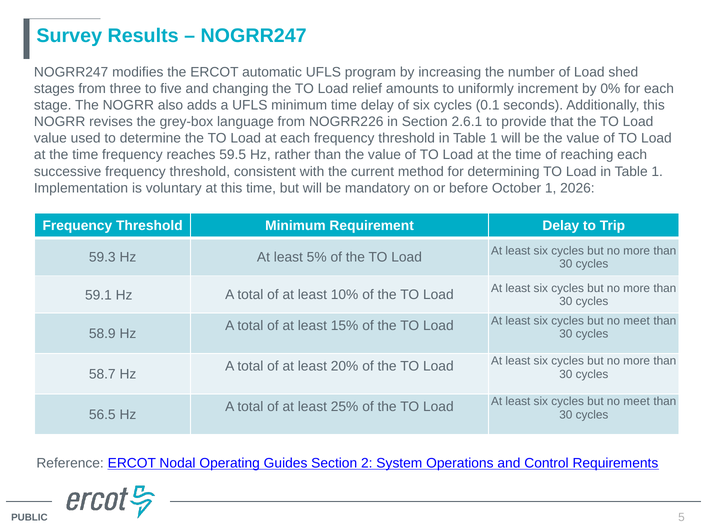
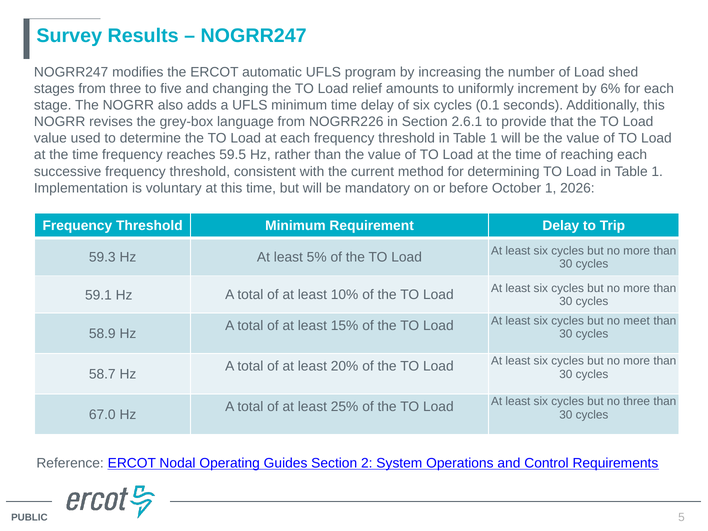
0%: 0% -> 6%
meet at (637, 401): meet -> three
56.5: 56.5 -> 67.0
